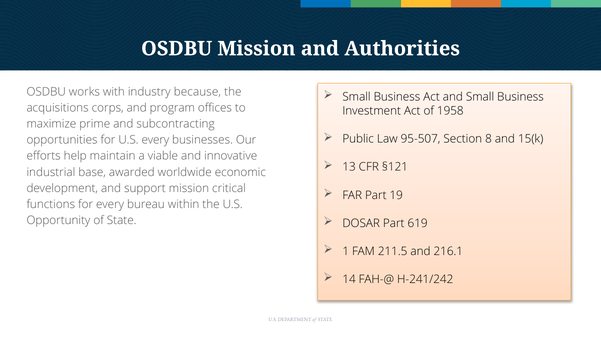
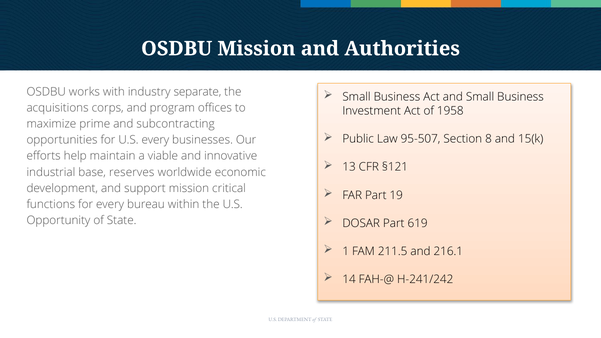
because: because -> separate
awarded: awarded -> reserves
